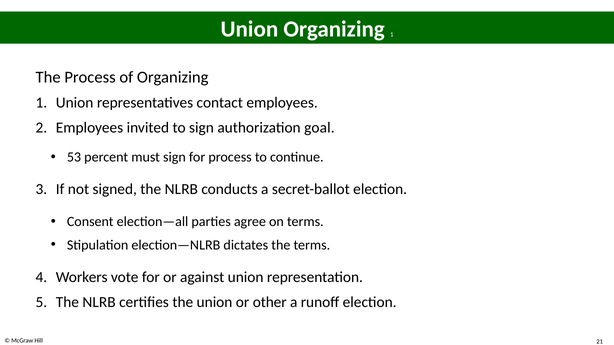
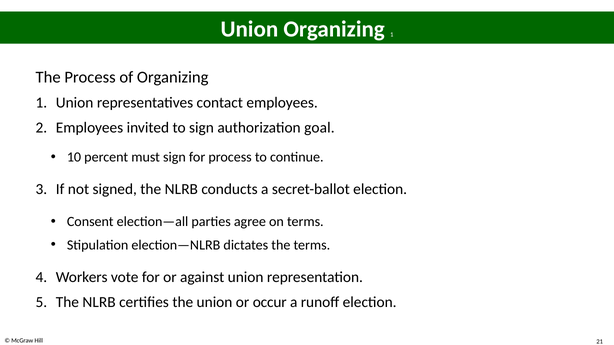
53: 53 -> 10
other: other -> occur
